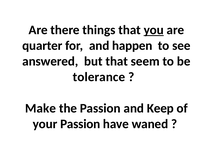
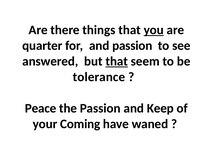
and happen: happen -> passion
that at (117, 61) underline: none -> present
Make: Make -> Peace
your Passion: Passion -> Coming
